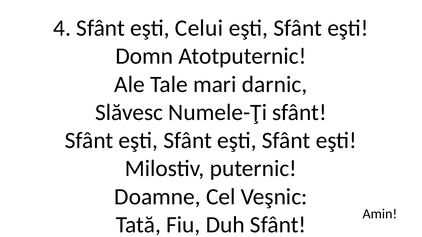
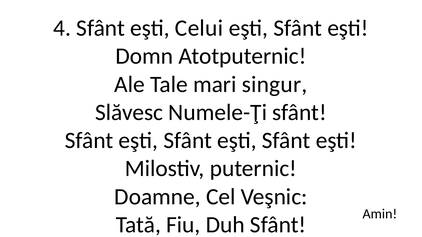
darnic: darnic -> singur
